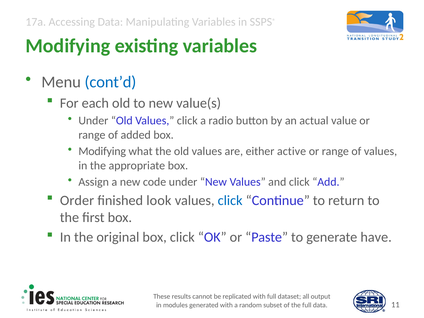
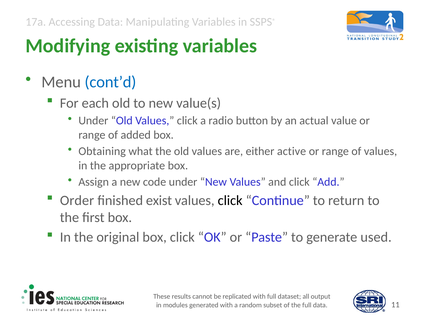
Modifying at (102, 151): Modifying -> Obtaining
look: look -> exist
click at (230, 201) colour: blue -> black
have: have -> used
